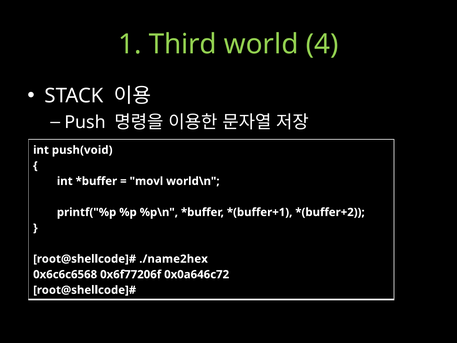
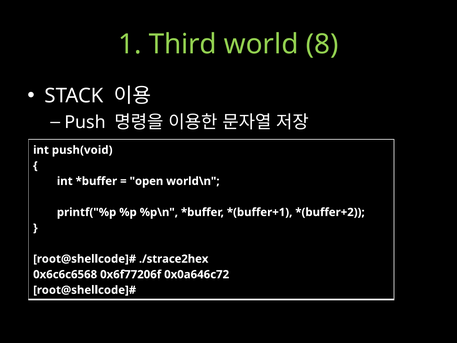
4: 4 -> 8
movl: movl -> open
./name2hex: ./name2hex -> ./strace2hex
